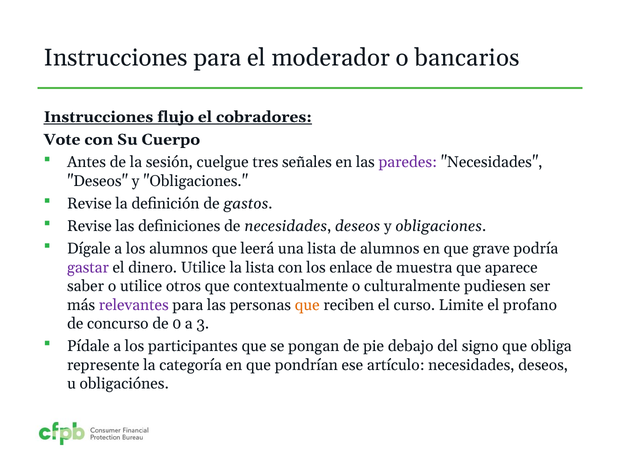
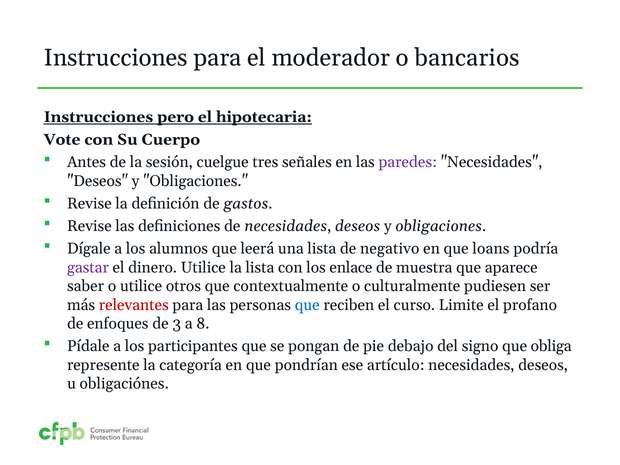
flujo: flujo -> pero
cobradores: cobradores -> hipotecaria
de alumnos: alumnos -> negativo
grave: grave -> loans
relevantes colour: purple -> red
que at (307, 305) colour: orange -> blue
concurso: concurso -> enfoques
0: 0 -> 3
3: 3 -> 8
